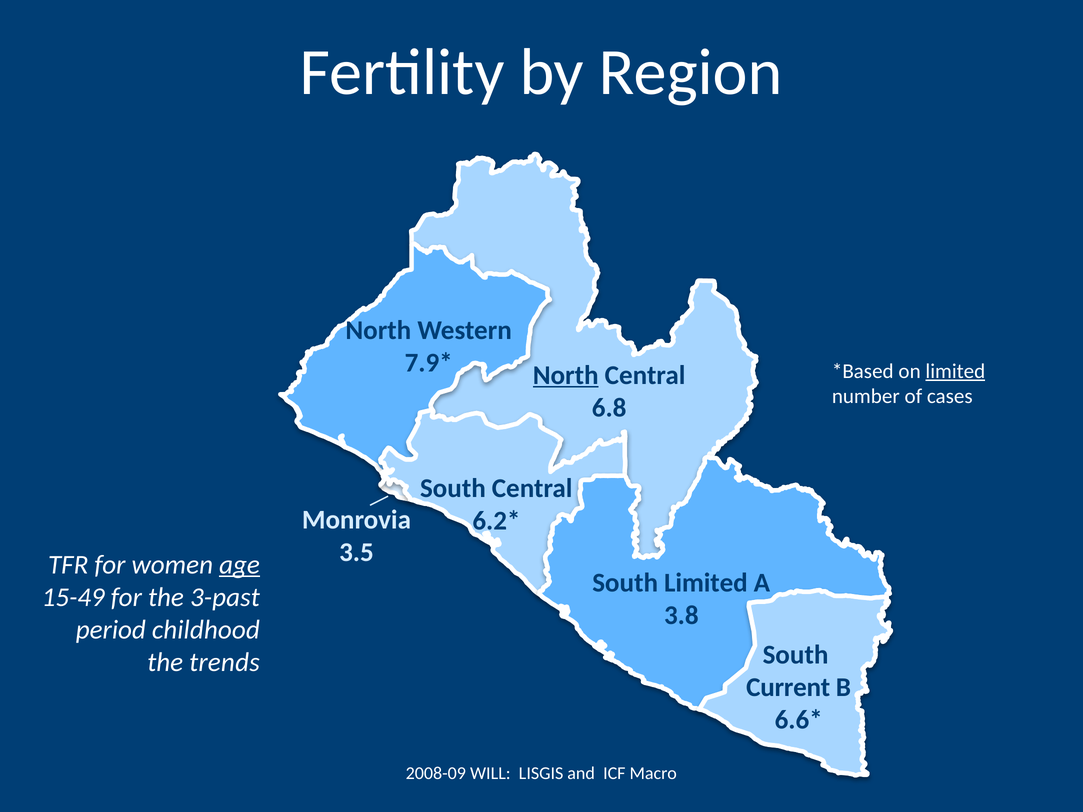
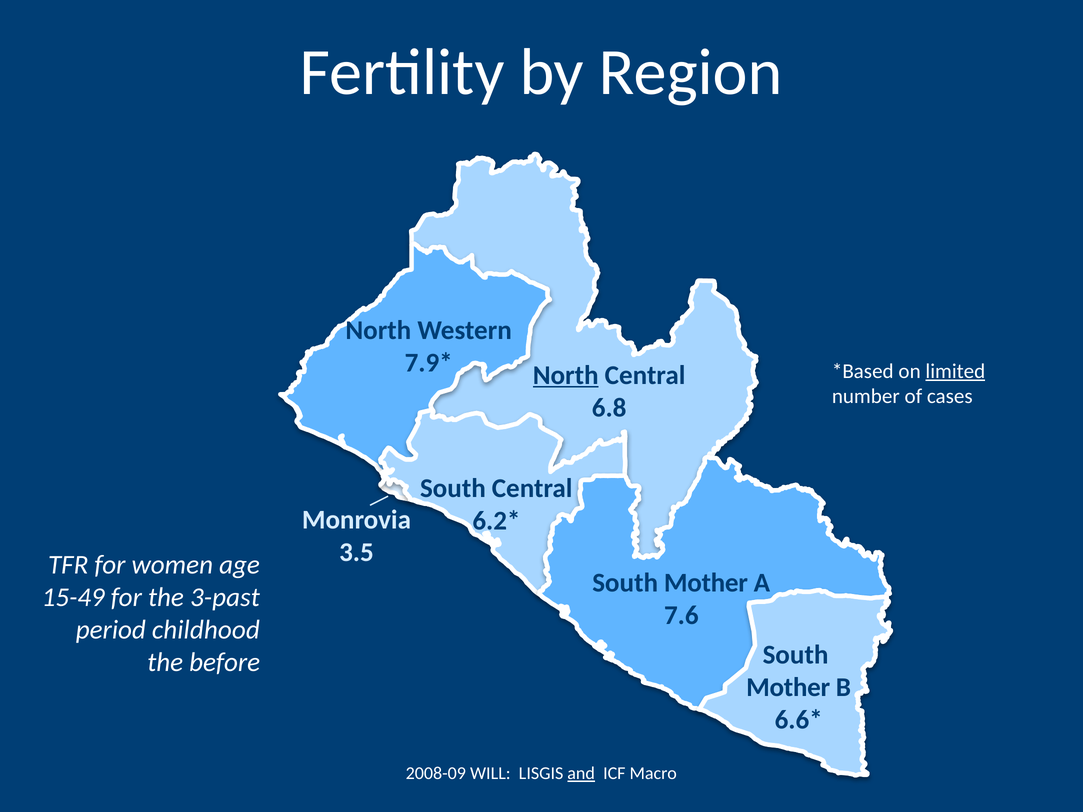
age underline: present -> none
Limited at (706, 583): Limited -> Mother
3.8: 3.8 -> 7.6
trends: trends -> before
Current at (788, 688): Current -> Mother
and underline: none -> present
